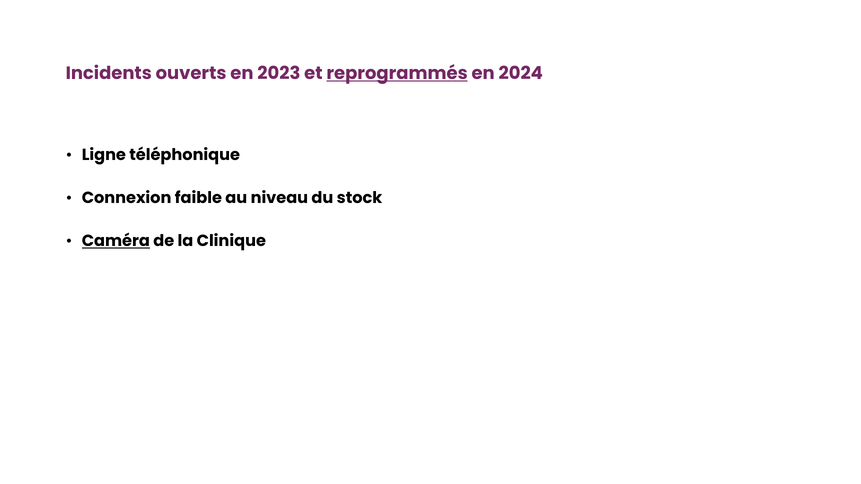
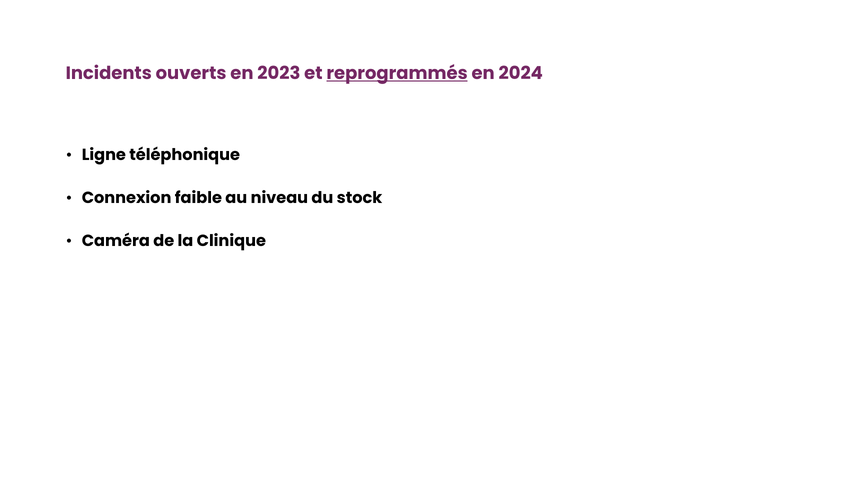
Caméra underline: present -> none
